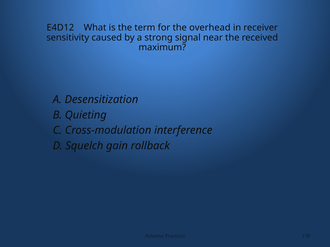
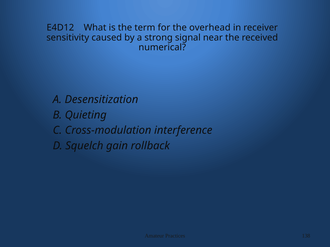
maximum: maximum -> numerical
